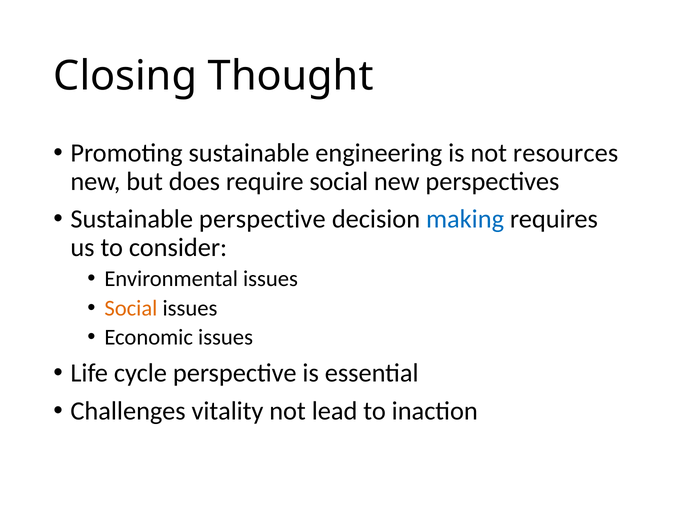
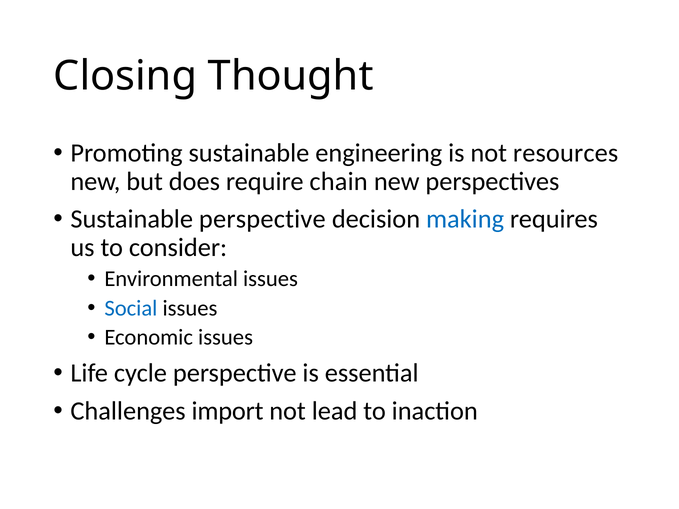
require social: social -> chain
Social at (131, 308) colour: orange -> blue
vitality: vitality -> import
